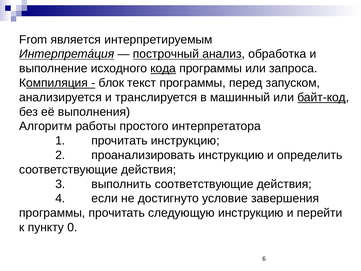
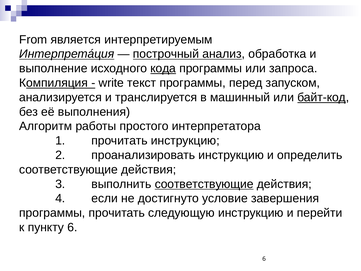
блок: блок -> write
соответствующие at (204, 184) underline: none -> present
пункту 0: 0 -> 6
